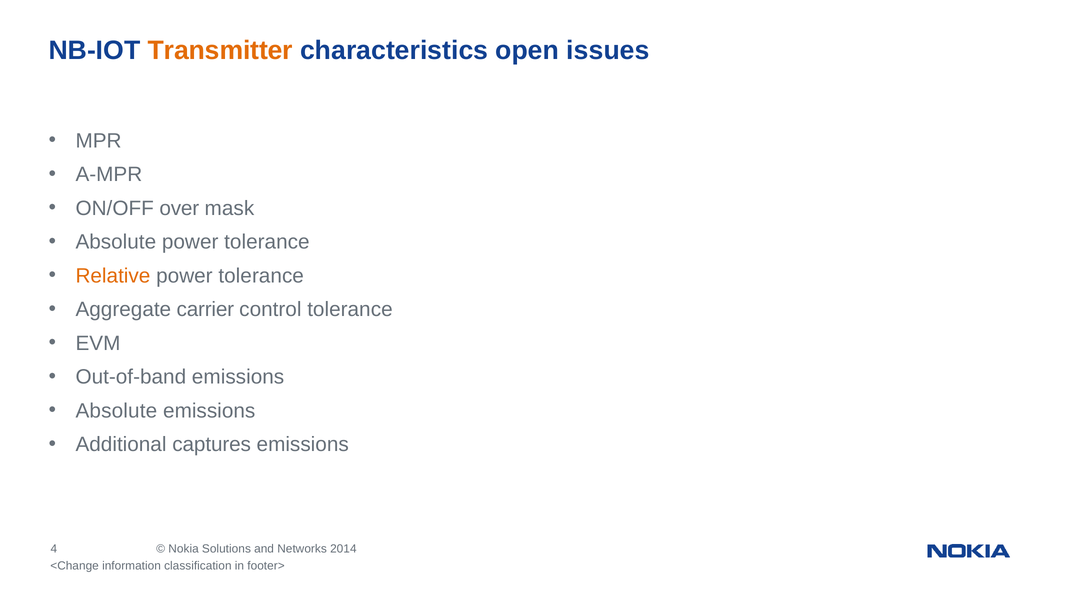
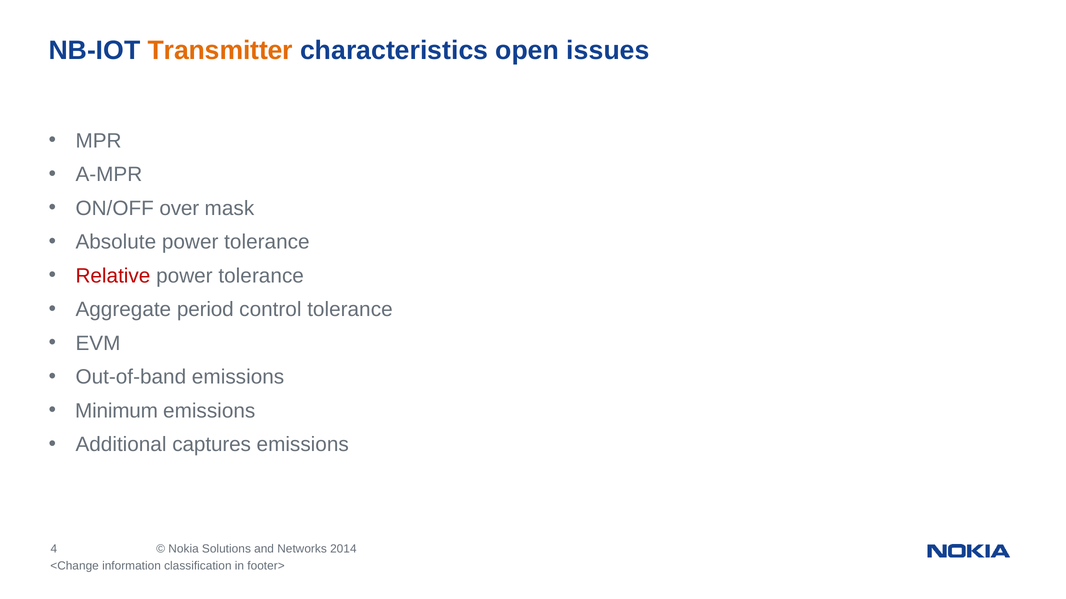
Relative colour: orange -> red
carrier: carrier -> period
Absolute at (116, 411): Absolute -> Minimum
